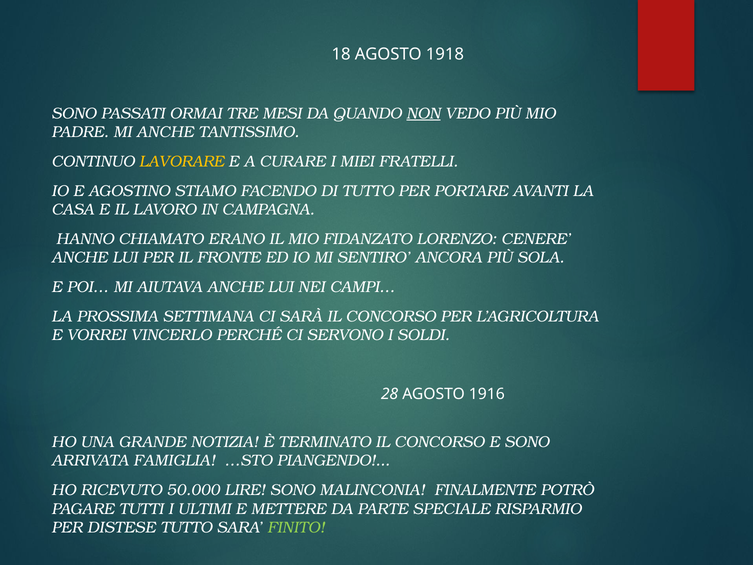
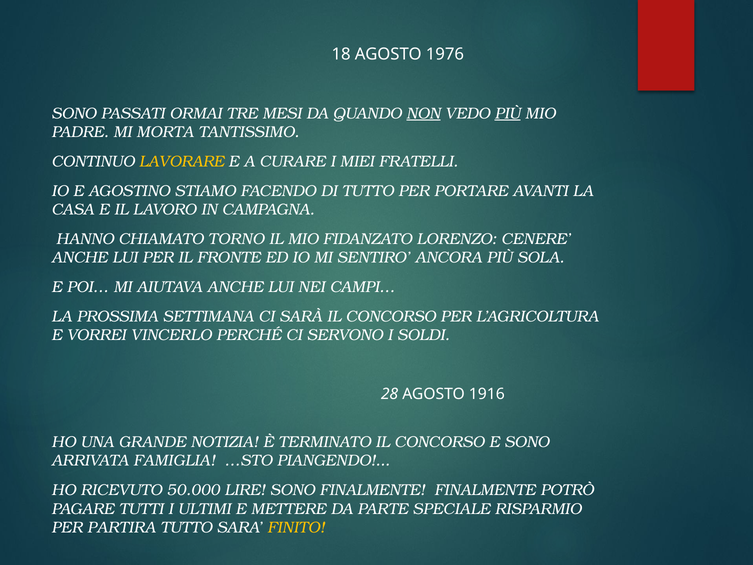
1918: 1918 -> 1976
PIÙ at (508, 113) underline: none -> present
MI ANCHE: ANCHE -> MORTA
ERANO: ERANO -> TORNO
SONO MALINCONIA: MALINCONIA -> FINALMENTE
DISTESE: DISTESE -> PARTIRA
FINITO colour: light green -> yellow
